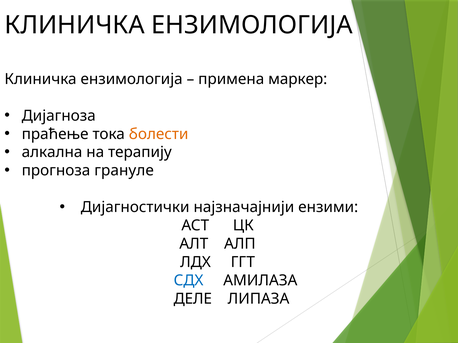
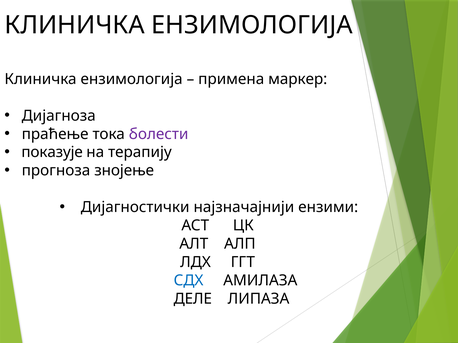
болести colour: orange -> purple
алкална: алкална -> показује
грануле: грануле -> знојење
